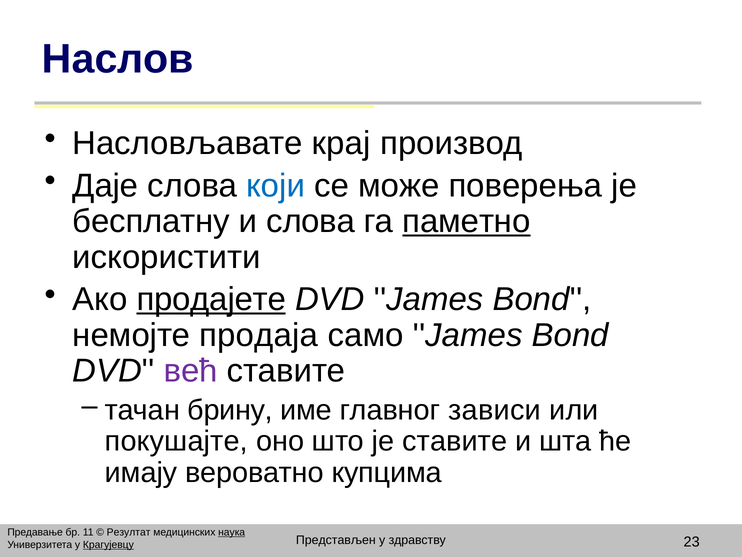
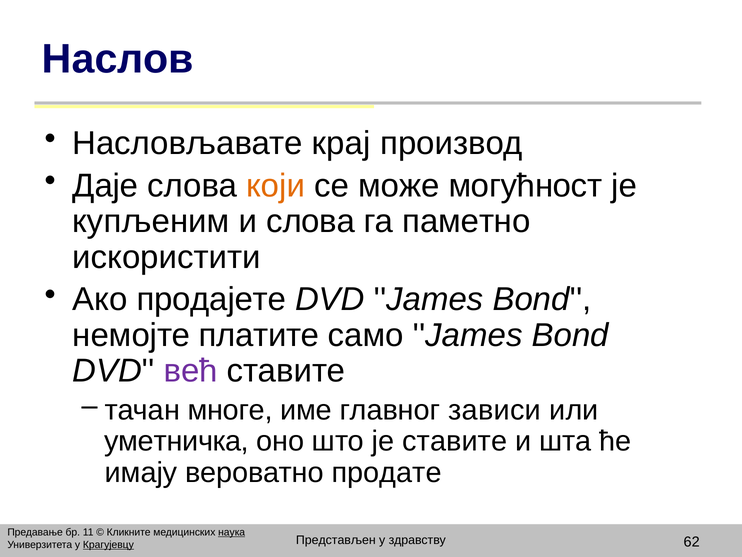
који colour: blue -> orange
поверења: поверења -> могућност
бесплатну: бесплатну -> купљеним
паметно underline: present -> none
продајете underline: present -> none
продаја: продаја -> платите
брину: брину -> многе
покушајте: покушајте -> уметничка
купцима: купцима -> продате
Резултат: Резултат -> Кликните
23: 23 -> 62
